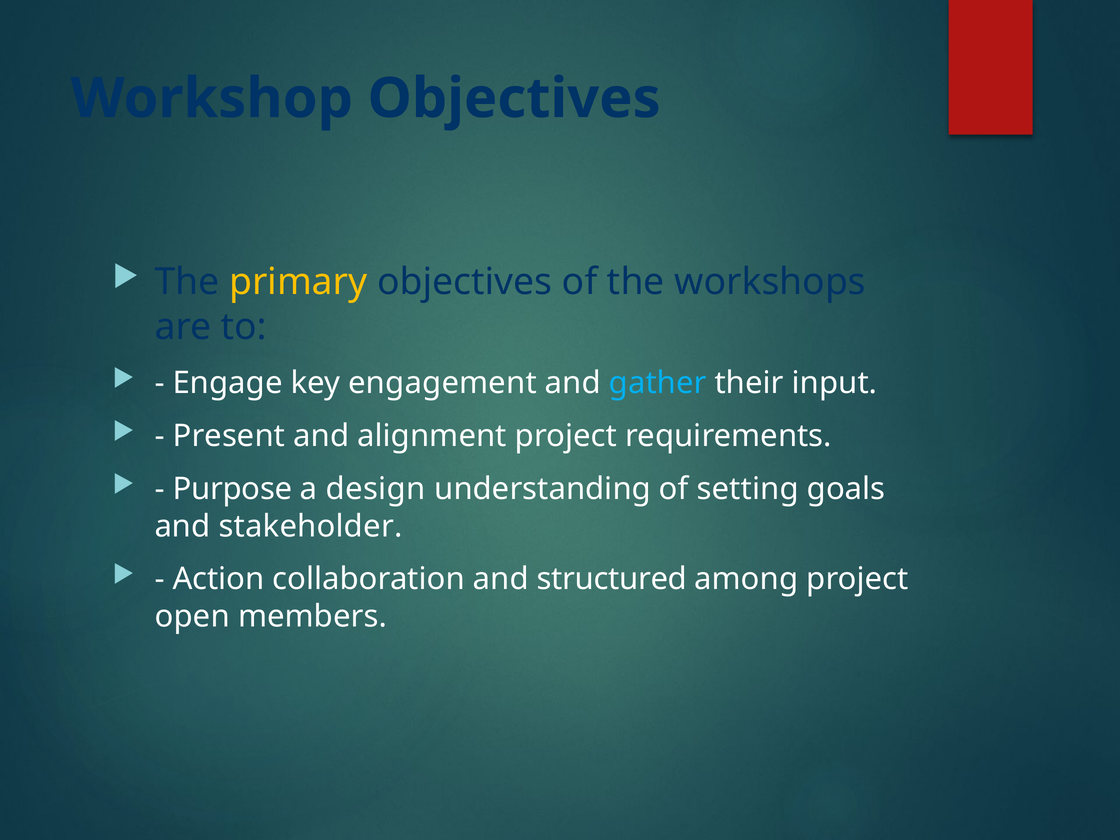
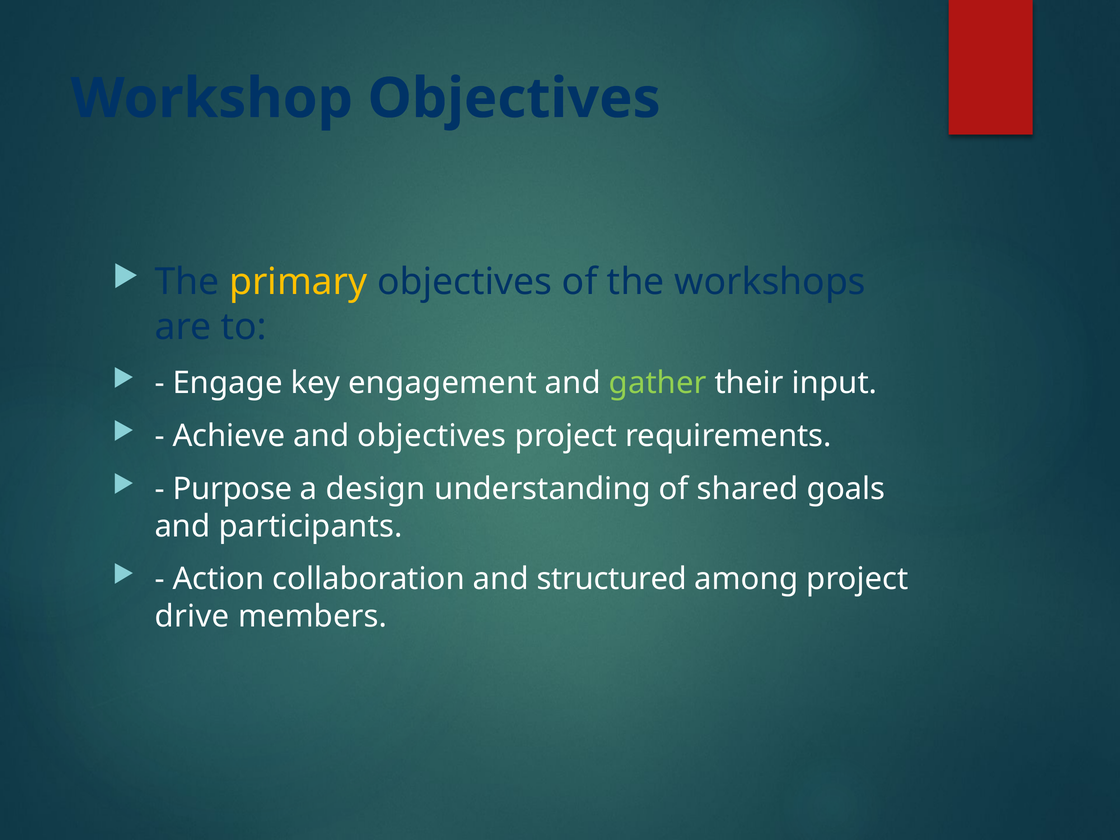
gather colour: light blue -> light green
Present: Present -> Achieve
and alignment: alignment -> objectives
setting: setting -> shared
stakeholder: stakeholder -> participants
open: open -> drive
